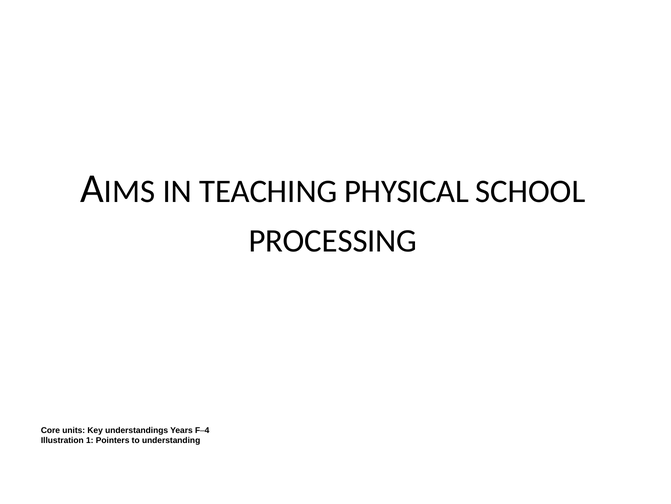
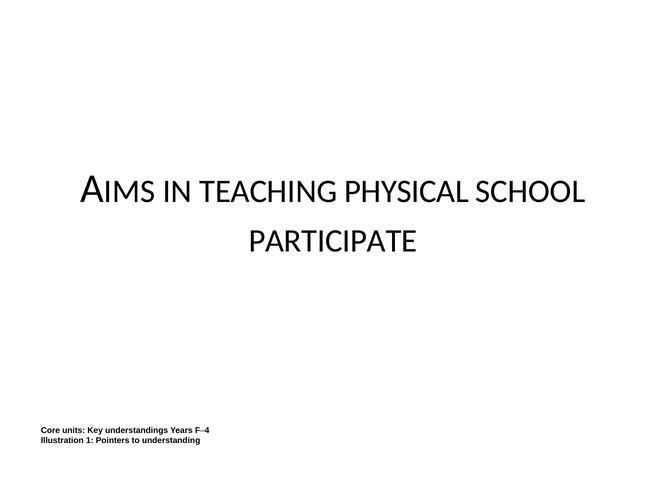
PROCESSING: PROCESSING -> PARTICIPATE
